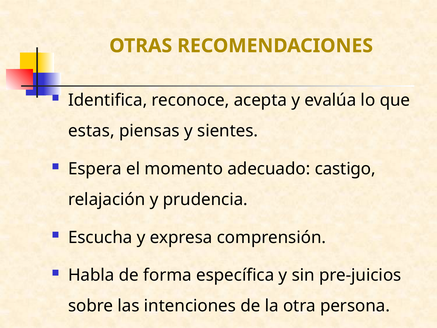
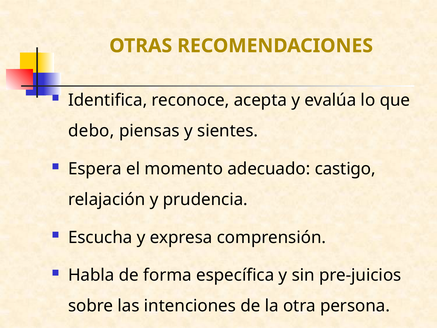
estas: estas -> debo
